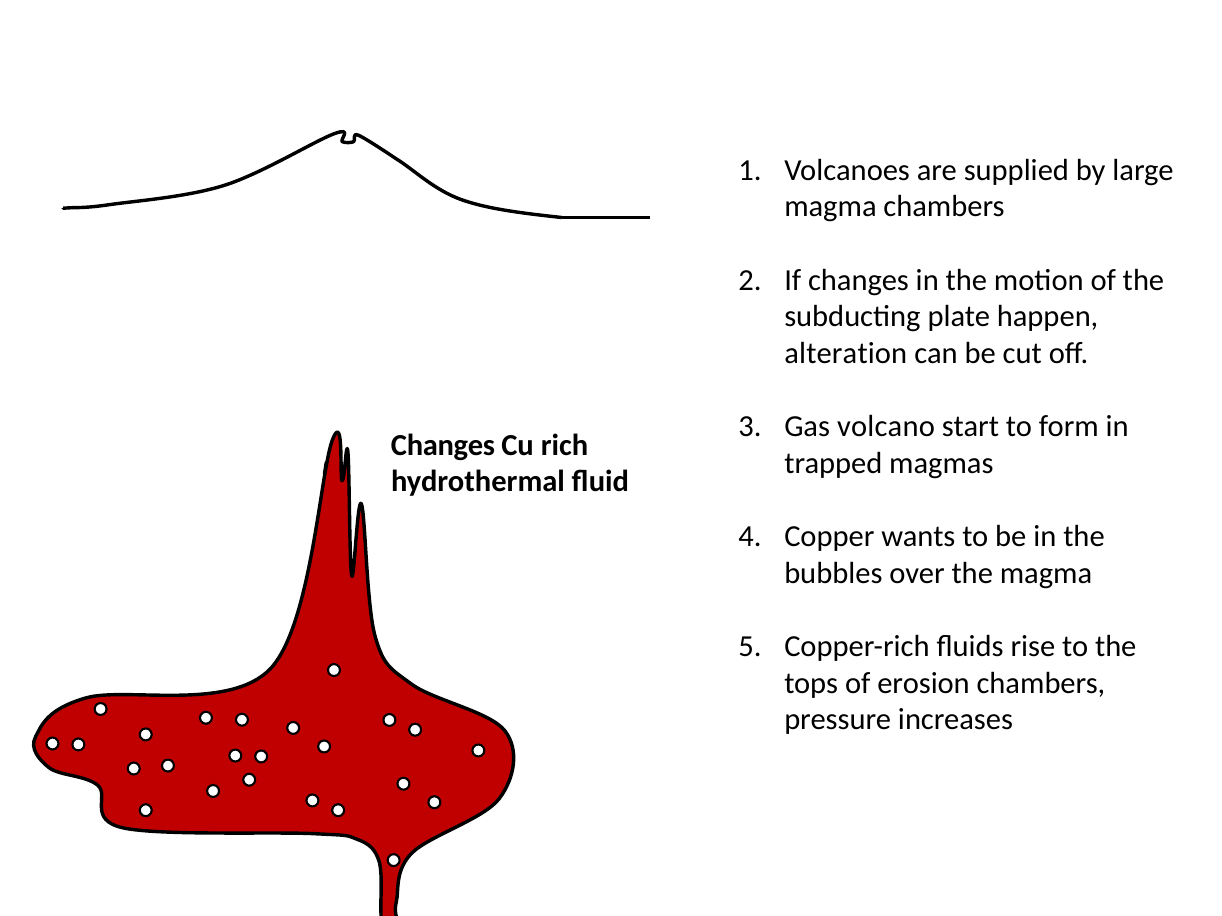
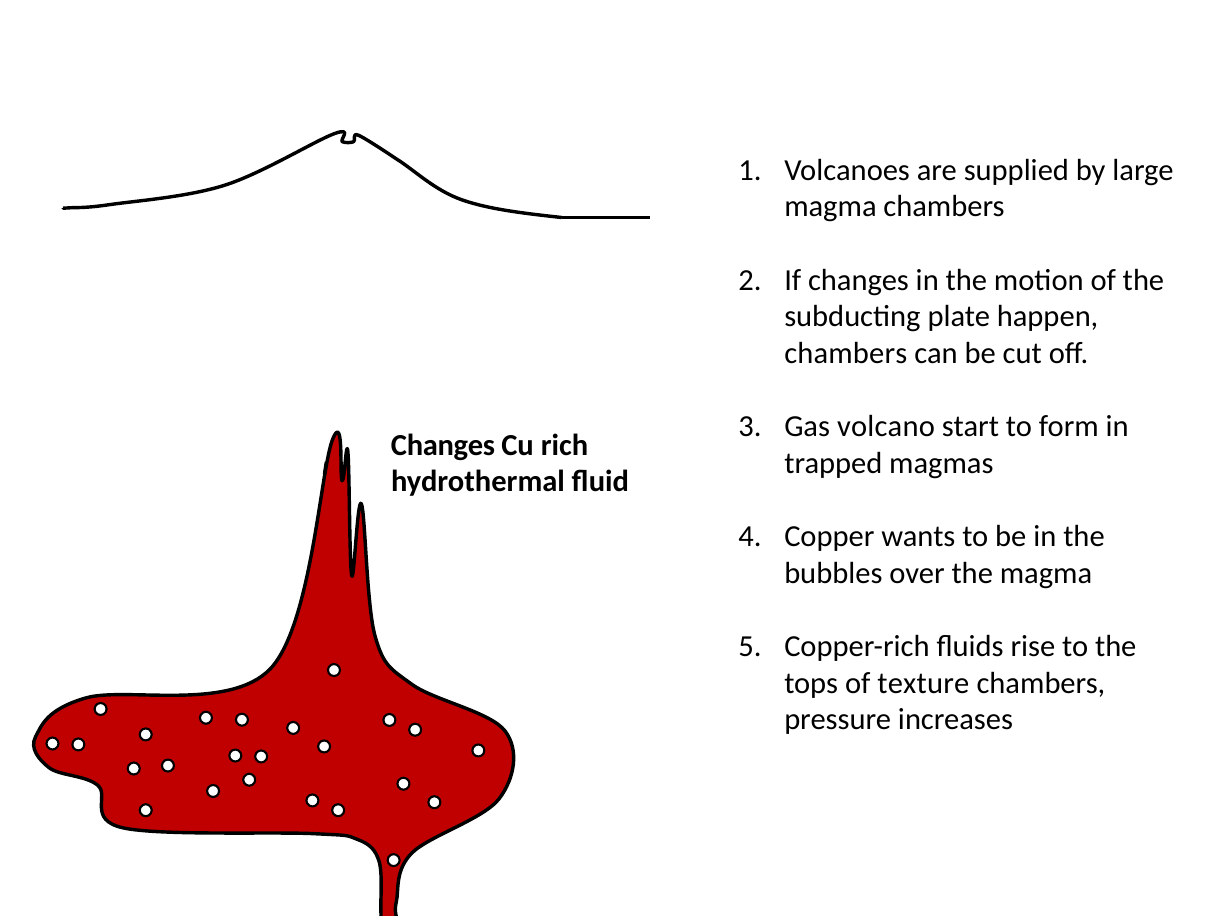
alteration at (846, 354): alteration -> chambers
erosion: erosion -> texture
